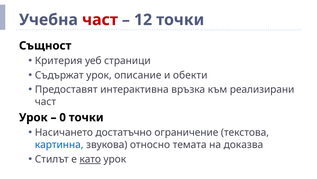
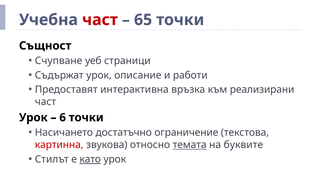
12: 12 -> 65
Критерия: Критерия -> Счупване
обекти: обекти -> работи
0: 0 -> 6
картинна colour: blue -> red
темата underline: none -> present
доказва: доказва -> буквите
